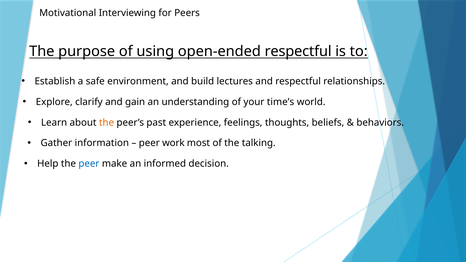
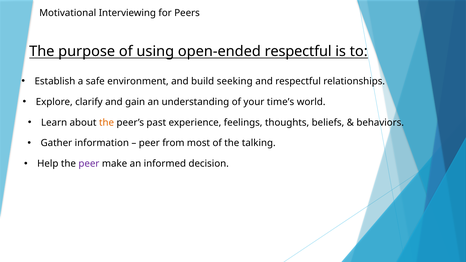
lectures: lectures -> seeking
work: work -> from
peer at (89, 164) colour: blue -> purple
